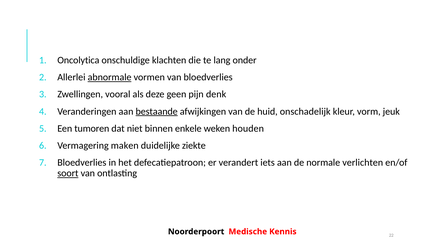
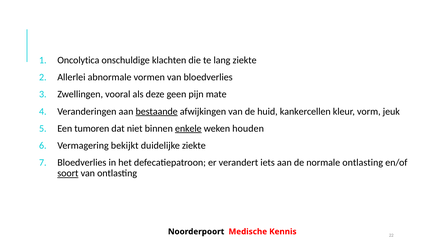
lang onder: onder -> ziekte
abnormale underline: present -> none
denk: denk -> mate
onschadelijk: onschadelijk -> kankercellen
enkele underline: none -> present
maken: maken -> bekijkt
normale verlichten: verlichten -> ontlasting
